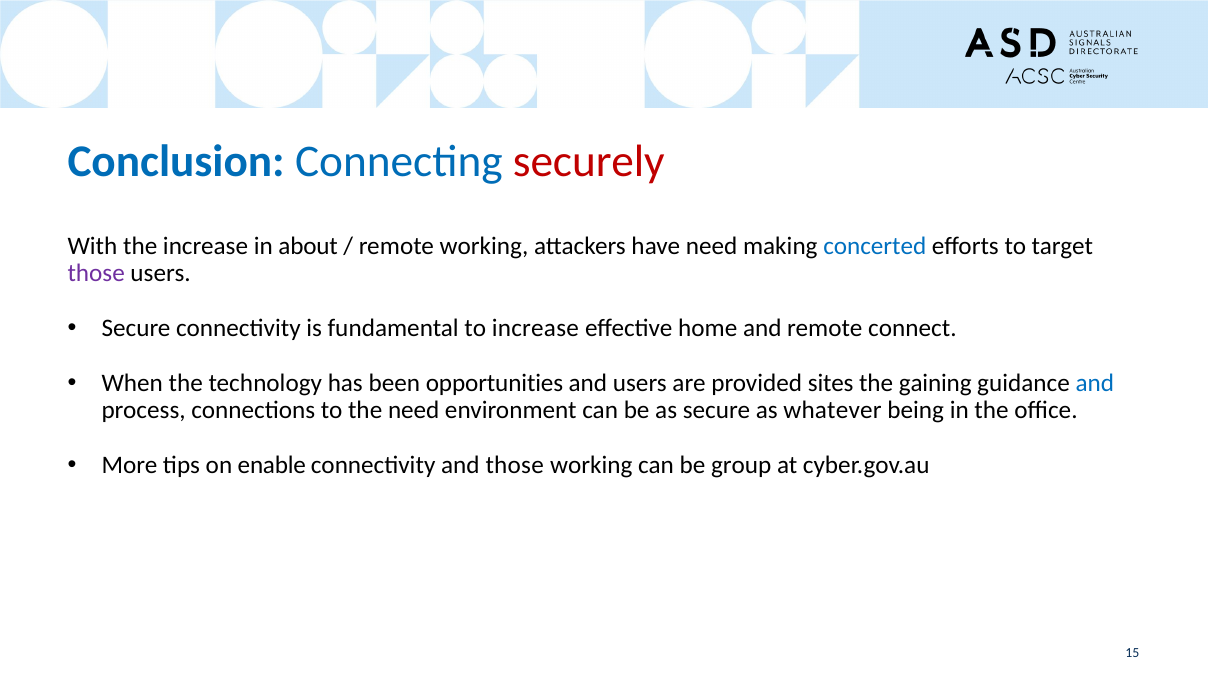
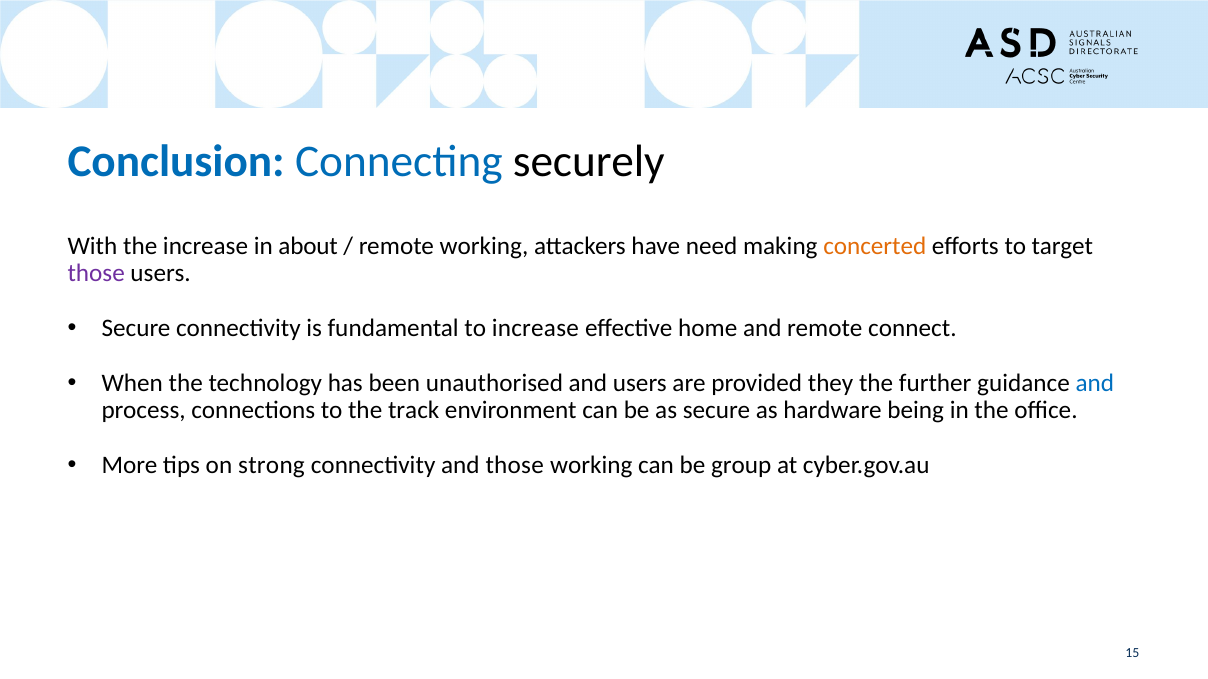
securely colour: red -> black
concerted colour: blue -> orange
opportunities: opportunities -> unauthorised
sites: sites -> they
gaining: gaining -> further
the need: need -> track
whatever: whatever -> hardware
enable: enable -> strong
